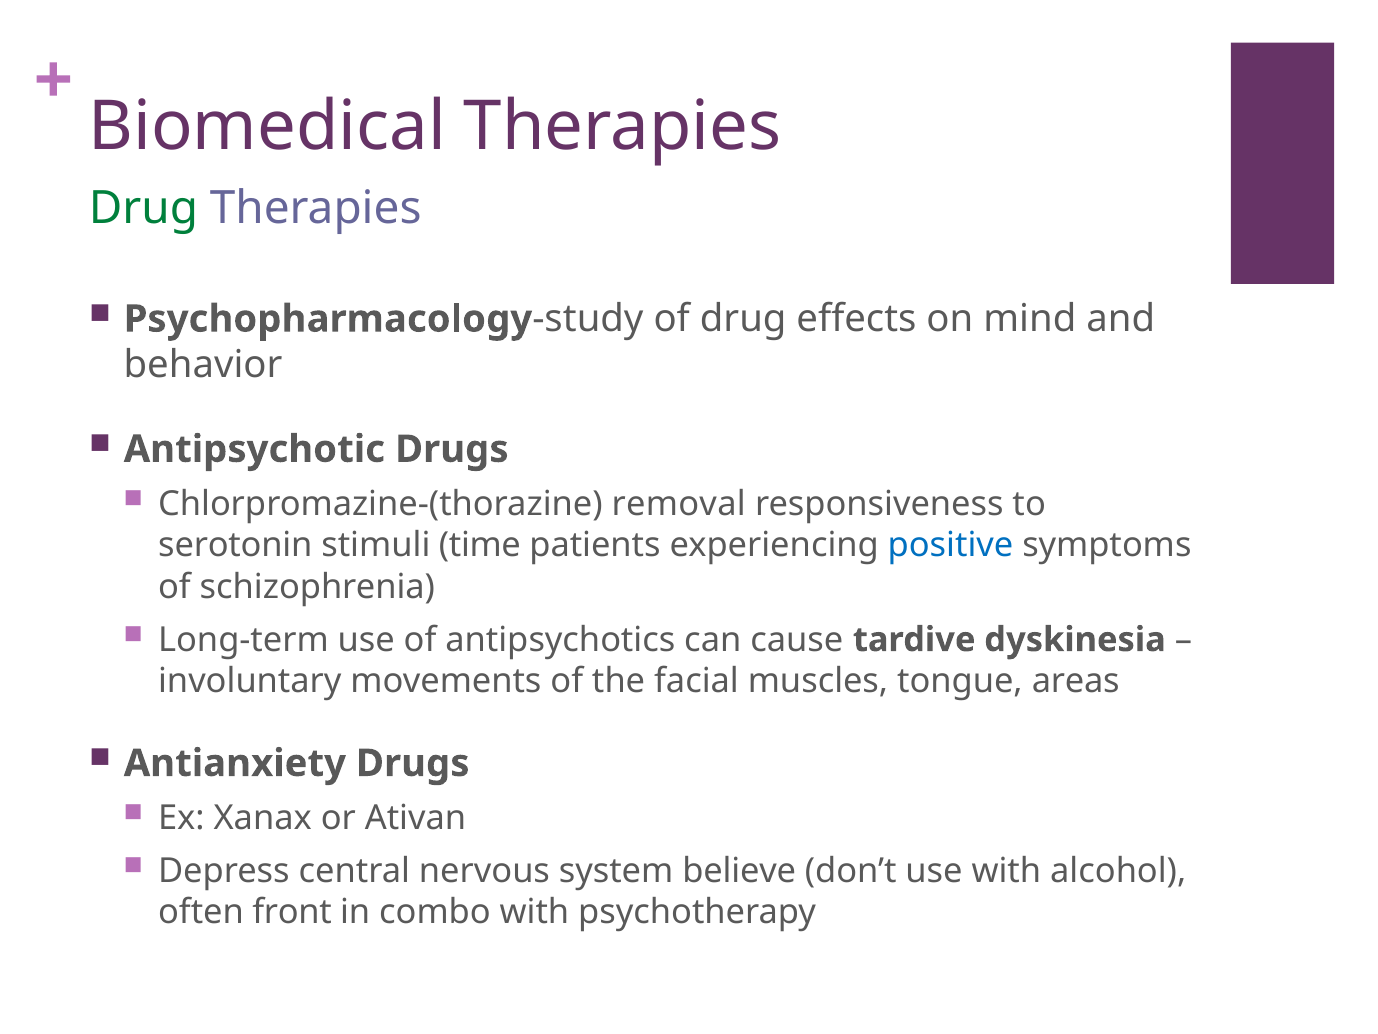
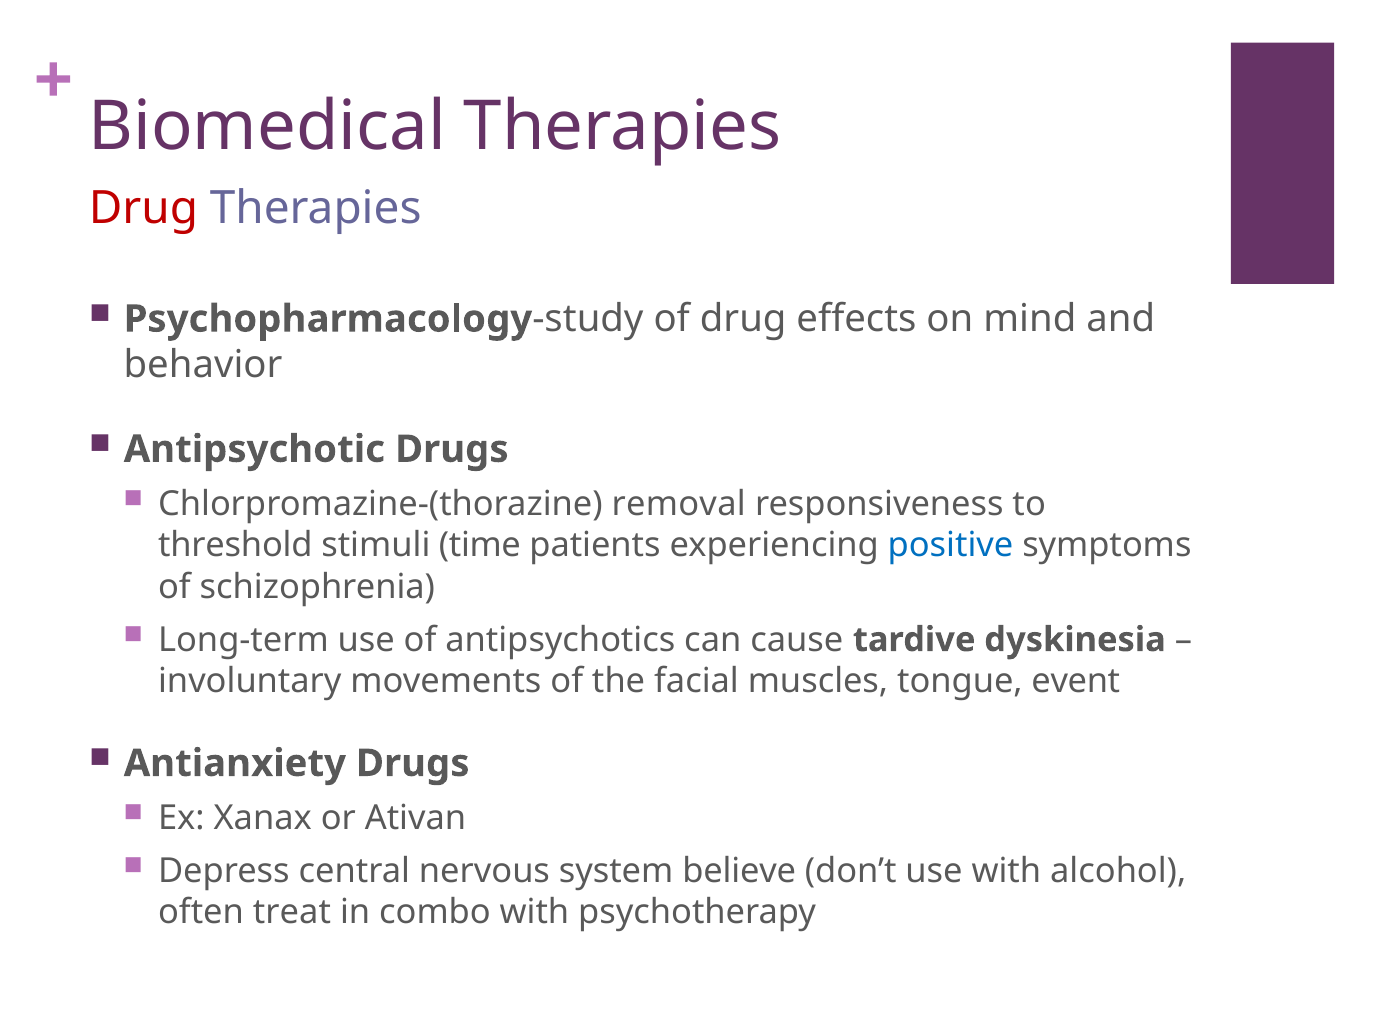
Drug at (143, 208) colour: green -> red
serotonin: serotonin -> threshold
areas: areas -> event
front: front -> treat
